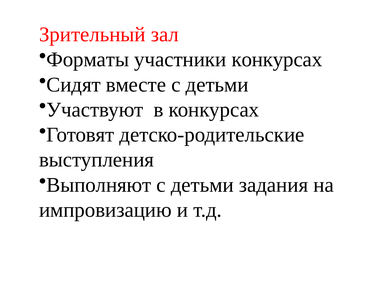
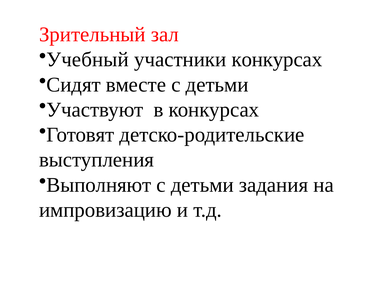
Форматы: Форматы -> Учебный
